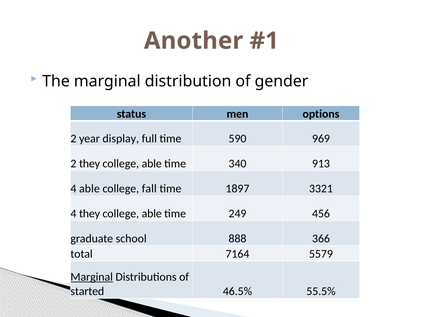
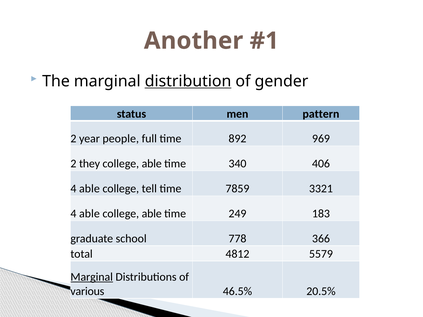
distribution underline: none -> present
options: options -> pattern
display: display -> people
590: 590 -> 892
913: 913 -> 406
fall: fall -> tell
1897: 1897 -> 7859
they at (90, 214): they -> able
456: 456 -> 183
888: 888 -> 778
7164: 7164 -> 4812
started: started -> various
55.5%: 55.5% -> 20.5%
